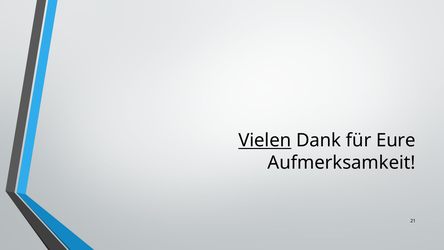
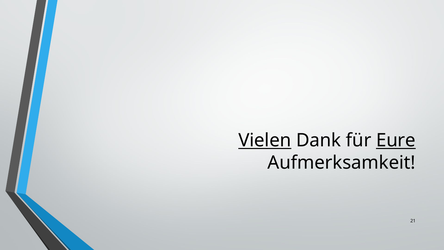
Eure underline: none -> present
